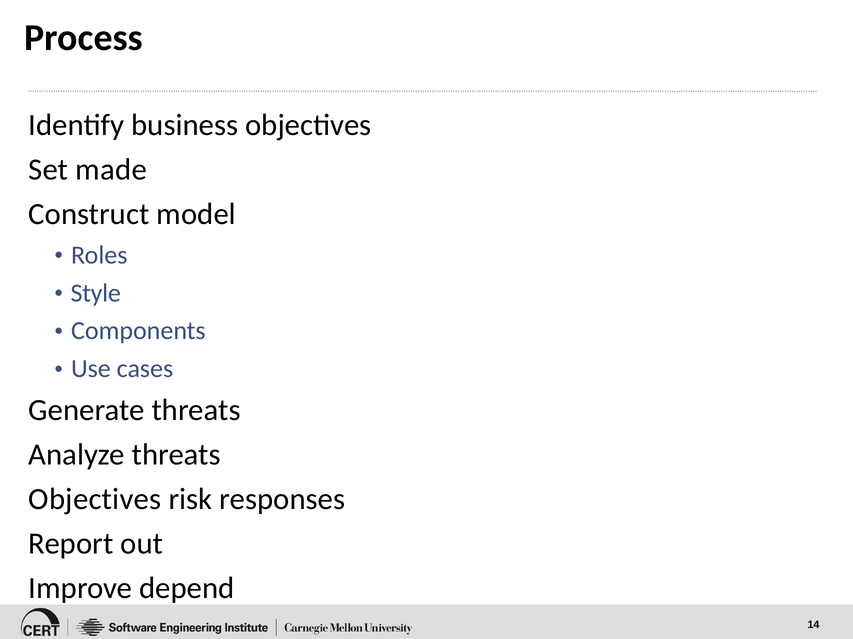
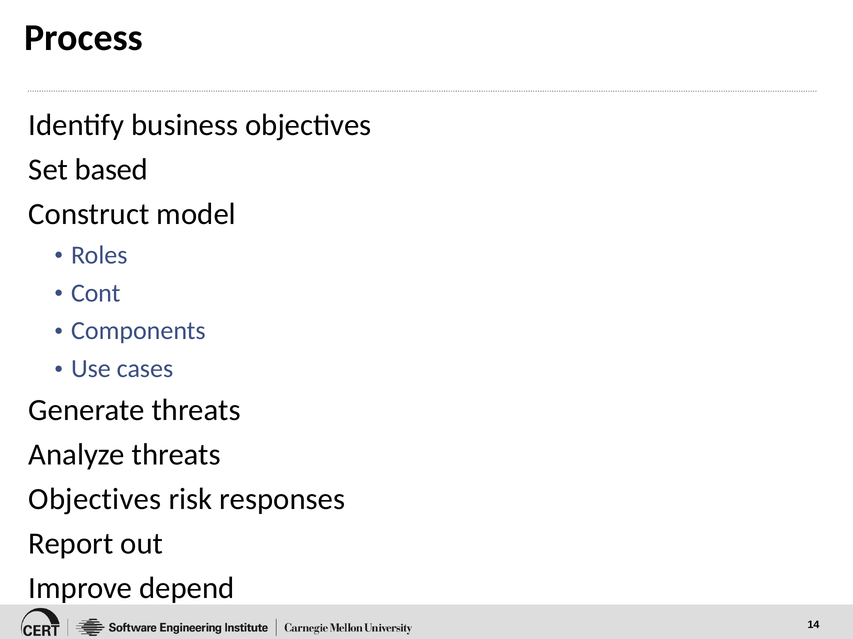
made: made -> based
Style: Style -> Cont
